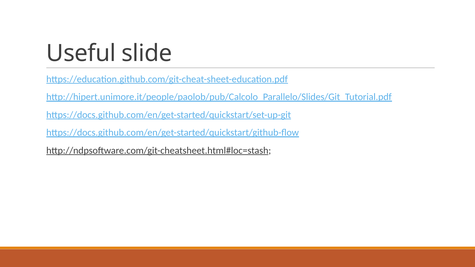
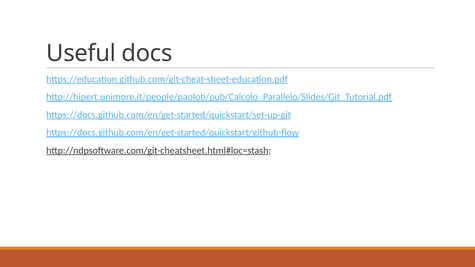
slide: slide -> docs
